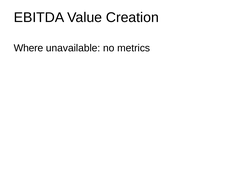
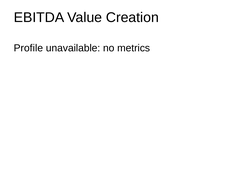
Where: Where -> Profile
